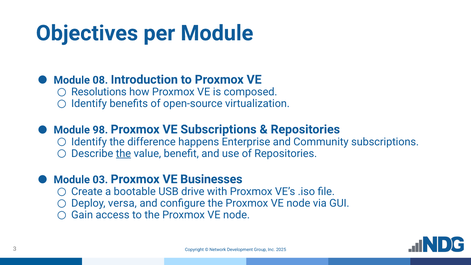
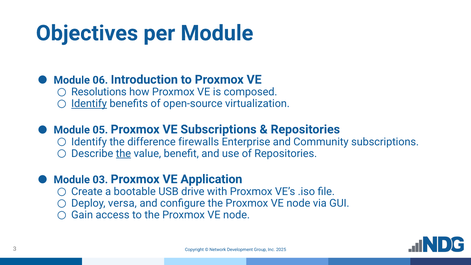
08: 08 -> 06
Identify at (89, 104) underline: none -> present
98: 98 -> 05
happens: happens -> firewalls
Businesses: Businesses -> Application
